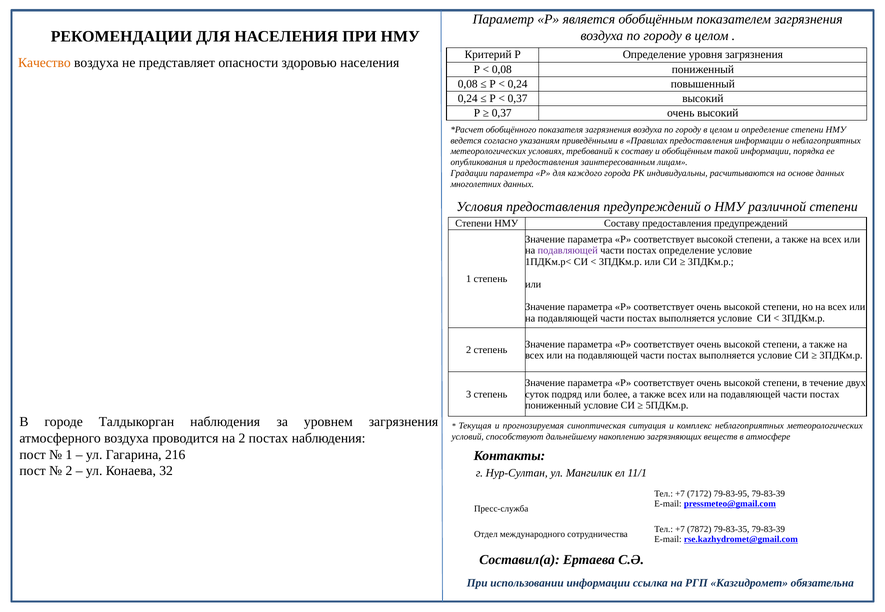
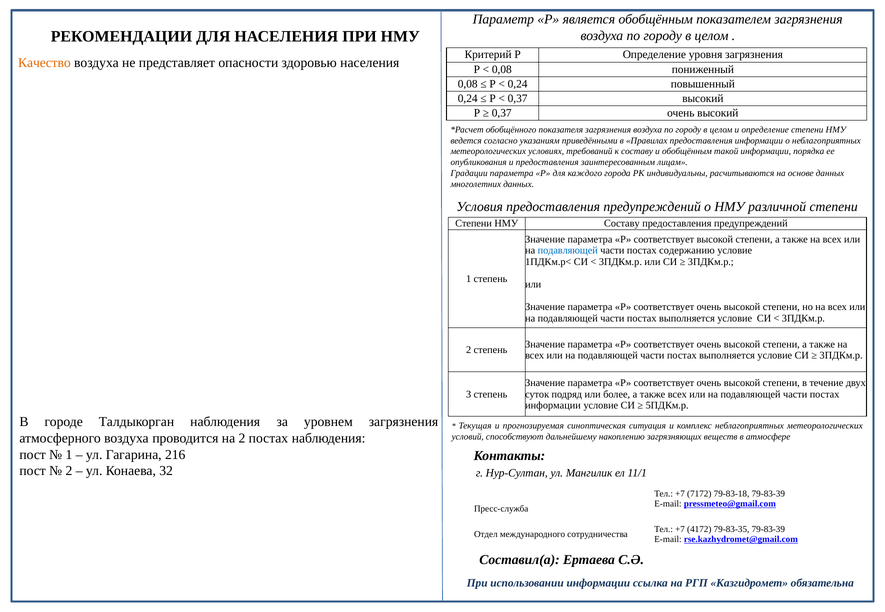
подавляющей at (568, 251) colour: purple -> blue
постах определение: определение -> содержанию
пониженный at (553, 406): пониженный -> информации
79-83-95: 79-83-95 -> 79-83-18
7872: 7872 -> 4172
